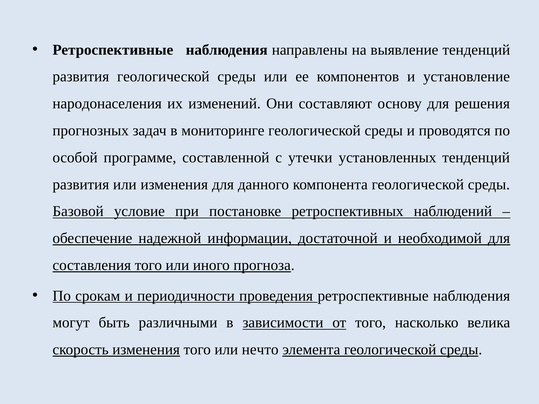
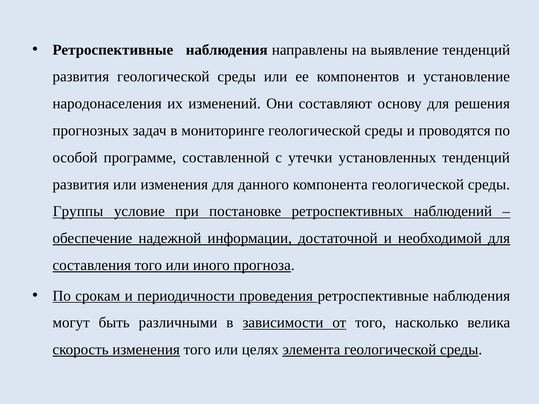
Базовой: Базовой -> Группы
нечто: нечто -> целях
